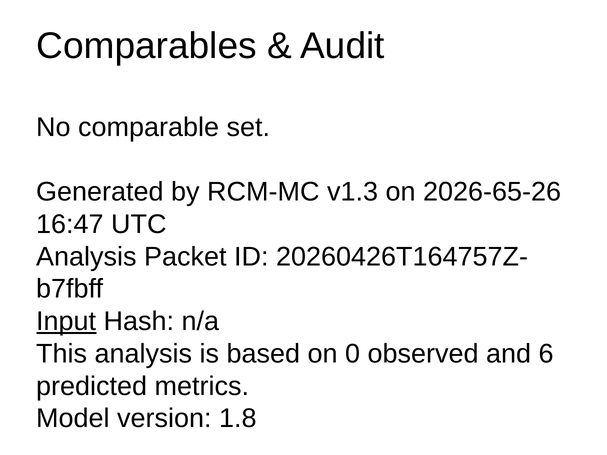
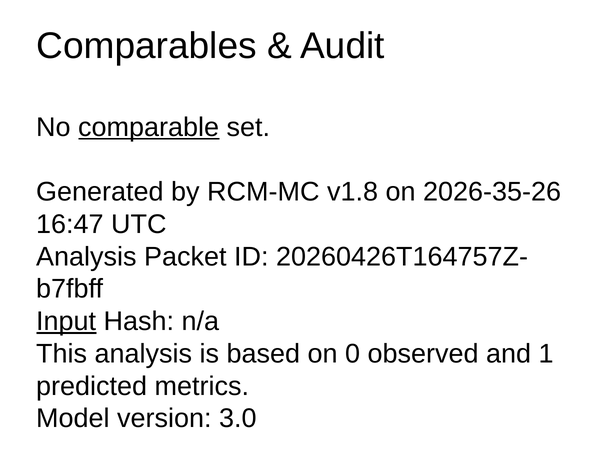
comparable underline: none -> present
v1.3: v1.3 -> v1.8
2026-65-26: 2026-65-26 -> 2026-35-26
6: 6 -> 1
1.8: 1.8 -> 3.0
